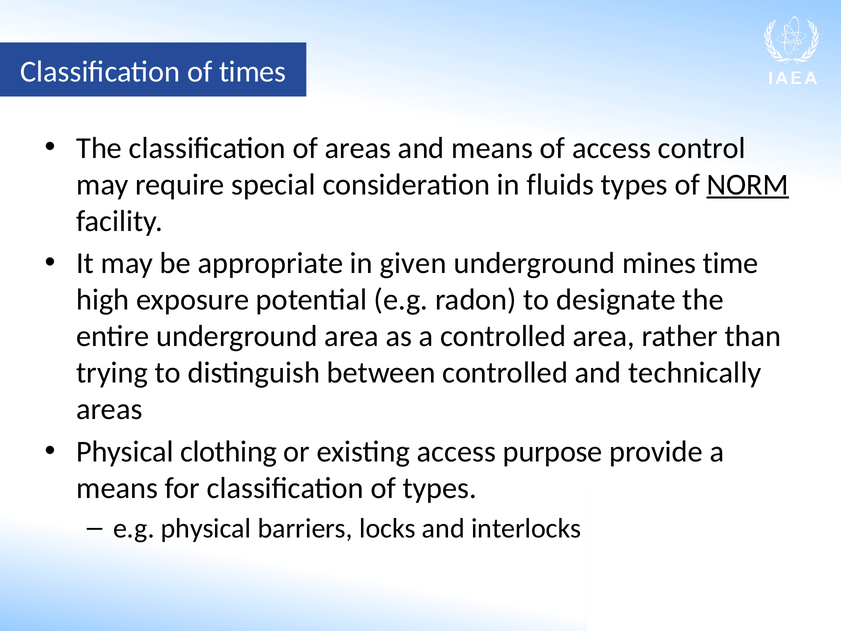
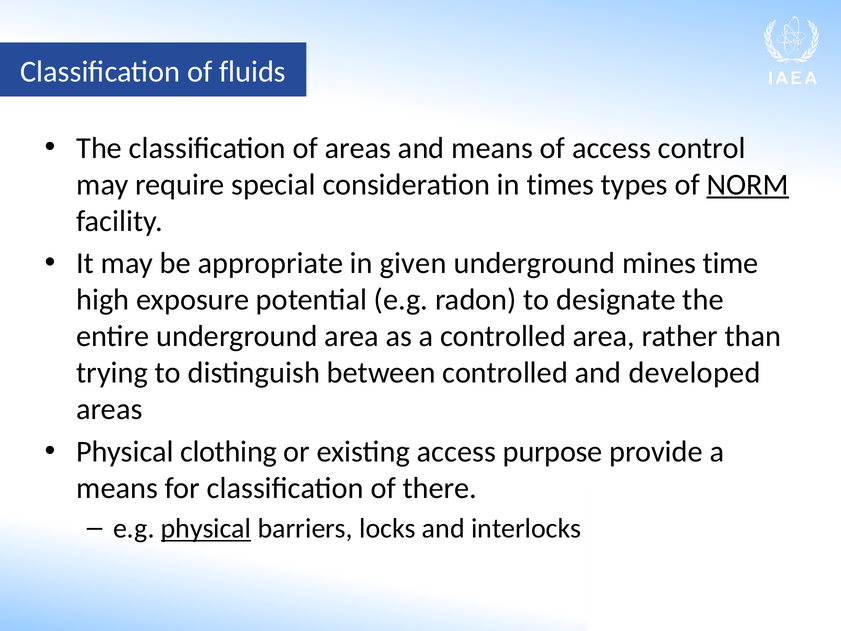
times: times -> fluids
fluids: fluids -> times
technically: technically -> developed
of types: types -> there
physical at (206, 528) underline: none -> present
